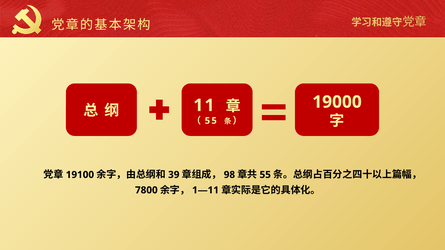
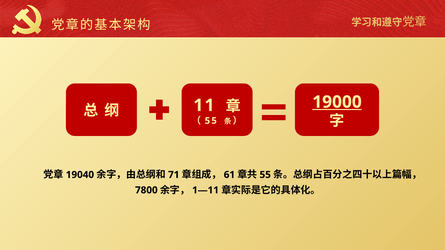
19000 underline: none -> present
19100: 19100 -> 19040
39: 39 -> 71
98: 98 -> 61
